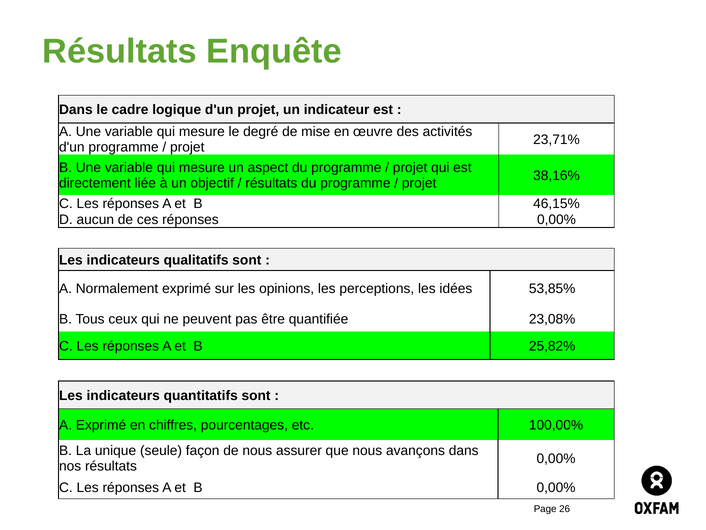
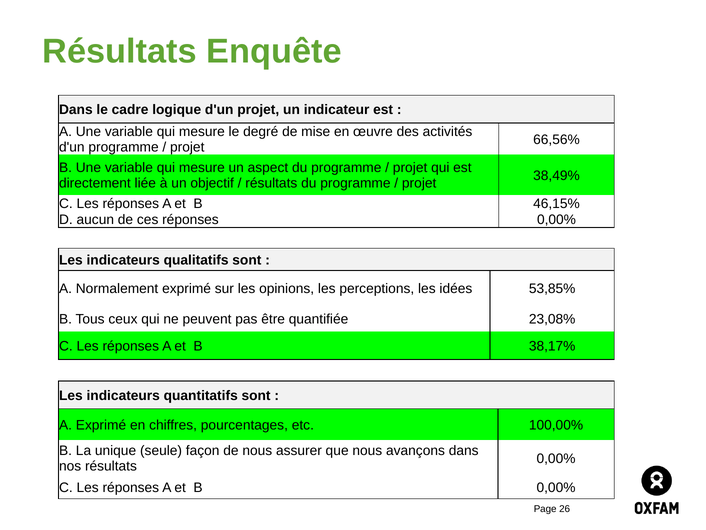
23,71%: 23,71% -> 66,56%
38,16%: 38,16% -> 38,49%
25,82%: 25,82% -> 38,17%
